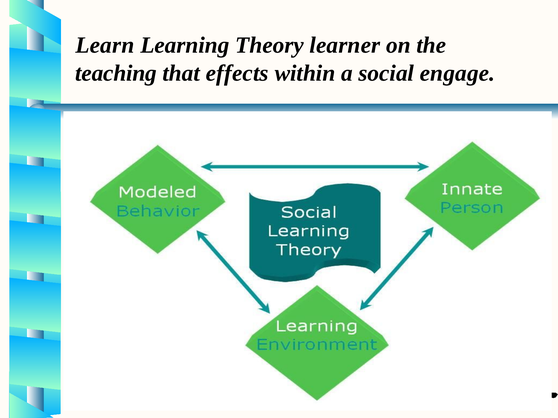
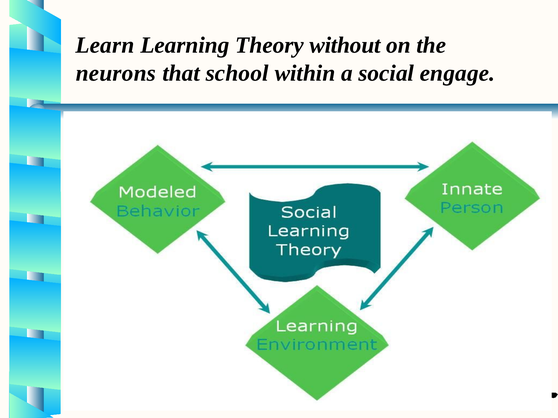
learner: learner -> without
teaching: teaching -> neurons
effects: effects -> school
